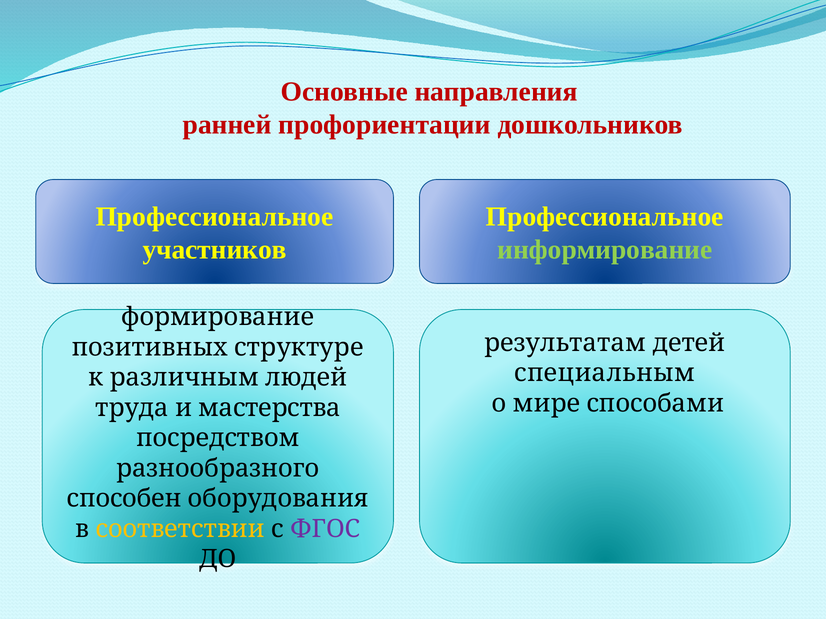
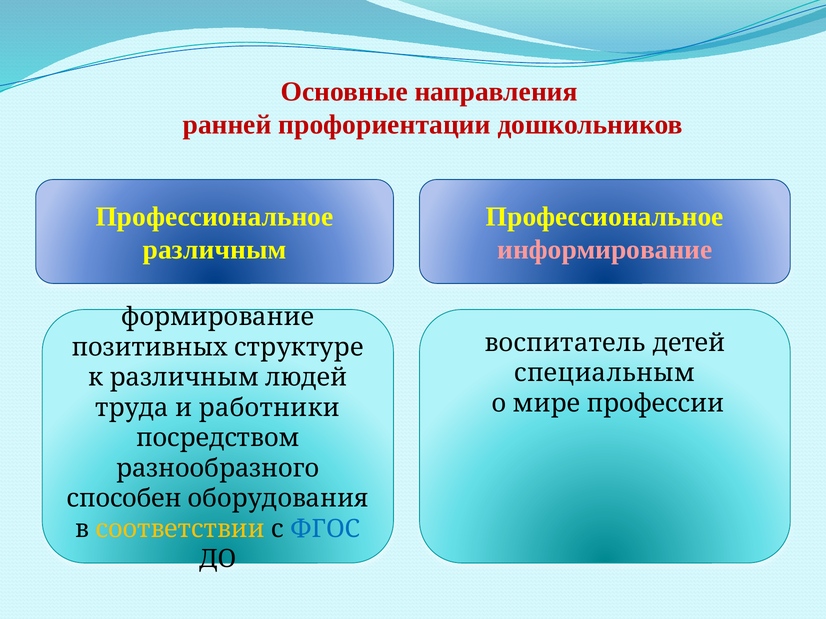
участников at (215, 250): участников -> различным
информирование colour: light green -> pink
результатам: результатам -> воспитатель
способами: способами -> профессии
мастерства: мастерства -> работники
ФГОС colour: purple -> blue
